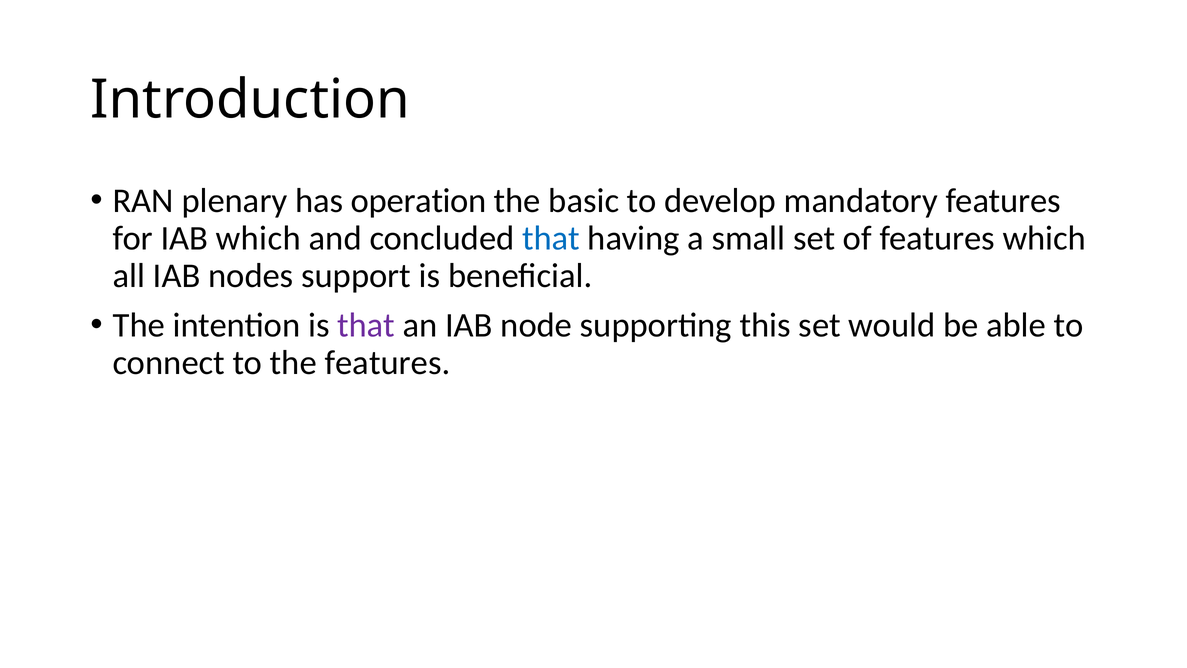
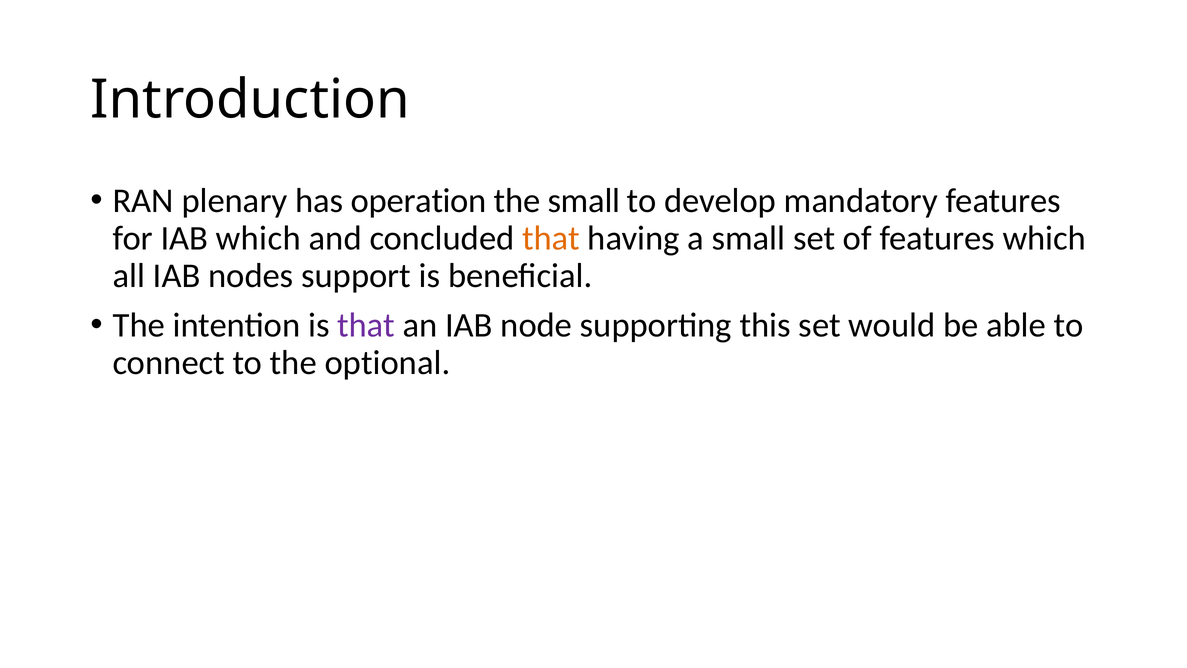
the basic: basic -> small
that at (551, 238) colour: blue -> orange
the features: features -> optional
